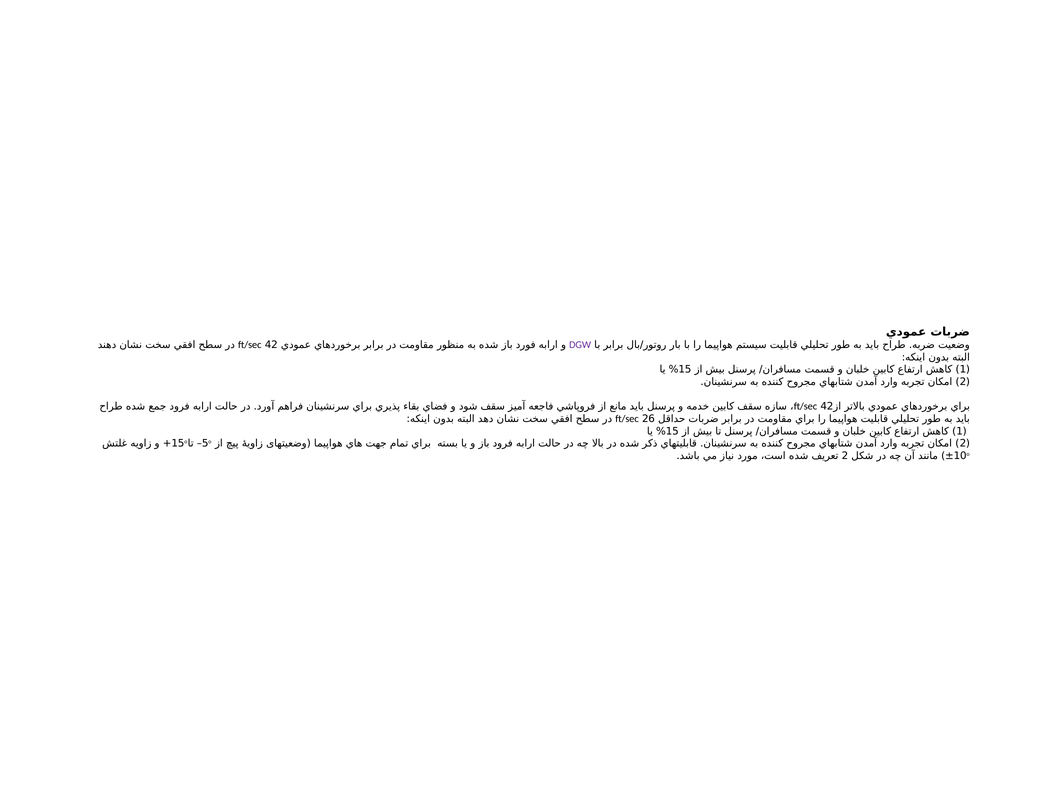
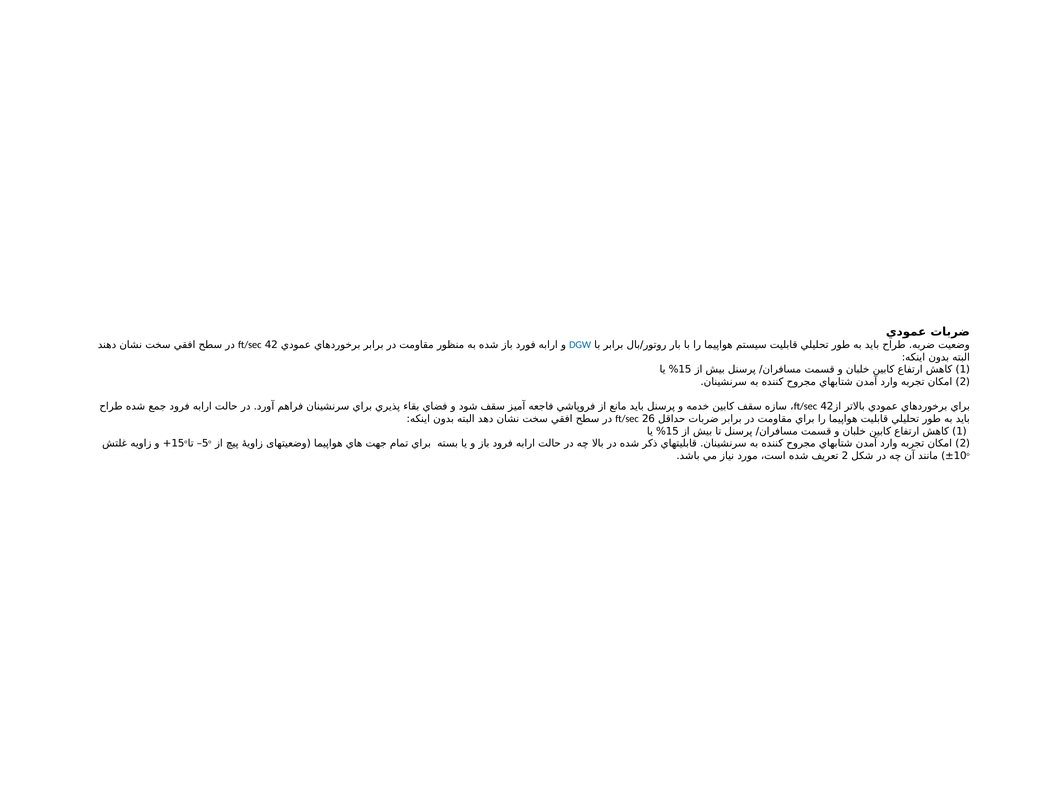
DGW colour: purple -> blue
